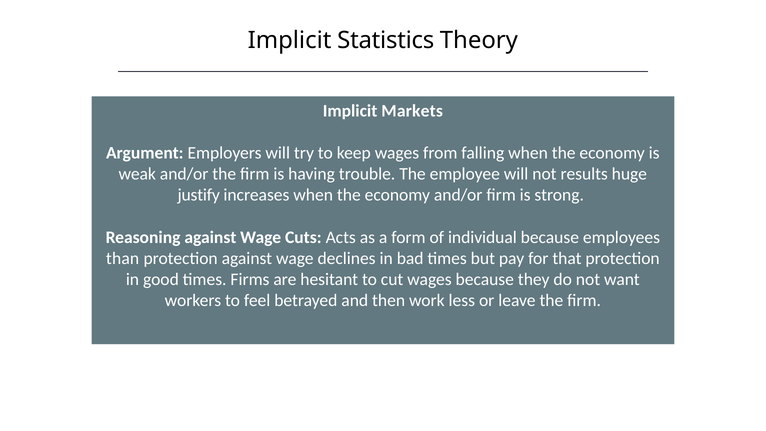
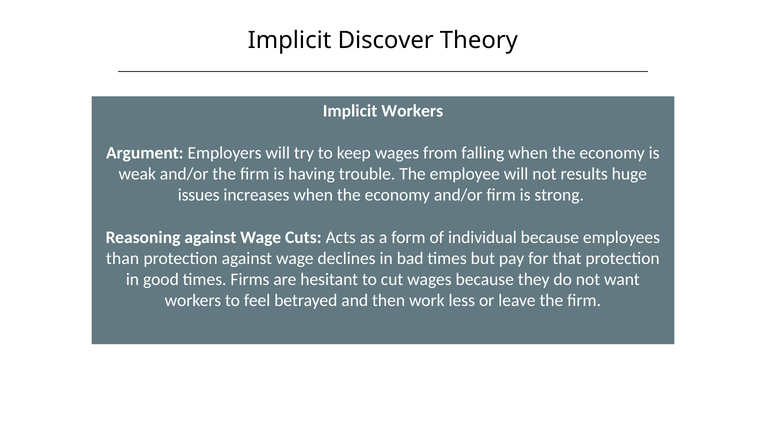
Statistics: Statistics -> Discover
Implicit Markets: Markets -> Workers
justify: justify -> issues
